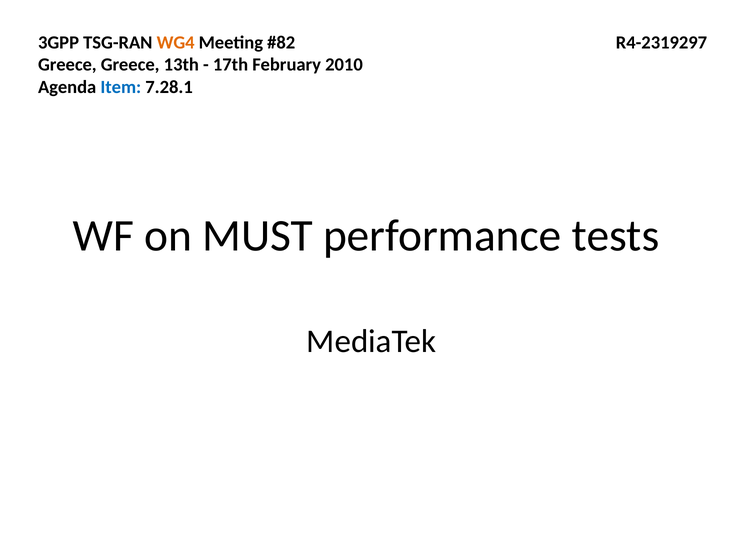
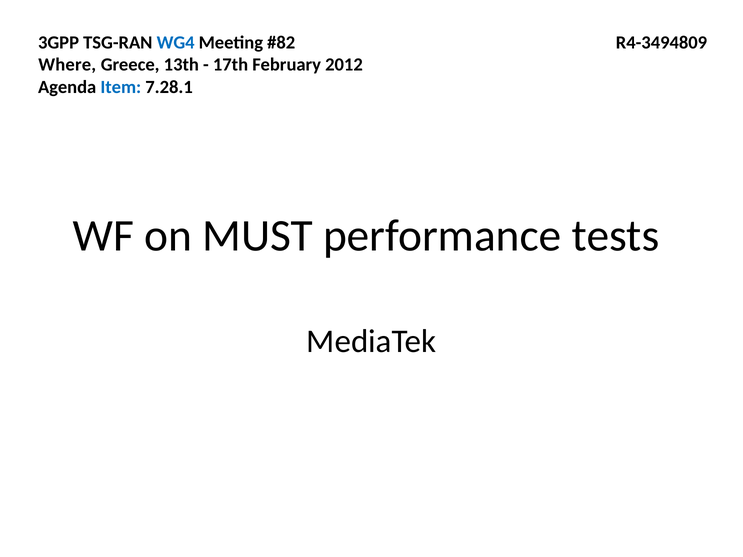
WG4 colour: orange -> blue
R4-2319297: R4-2319297 -> R4-3494809
Greece at (67, 65): Greece -> Where
2010: 2010 -> 2012
